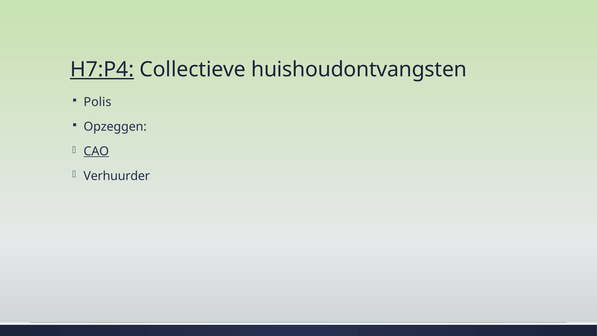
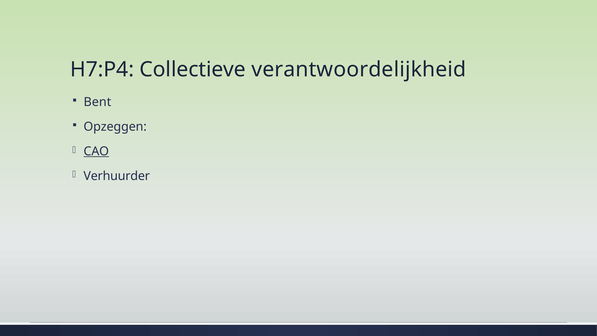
H7:P4 underline: present -> none
huishoudontvangsten: huishoudontvangsten -> verantwoordelijkheid
Polis: Polis -> Bent
